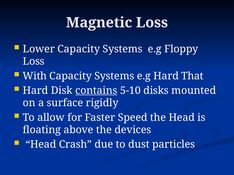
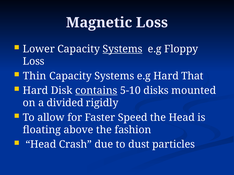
Systems at (123, 49) underline: none -> present
With: With -> Thin
surface: surface -> divided
devices: devices -> fashion
